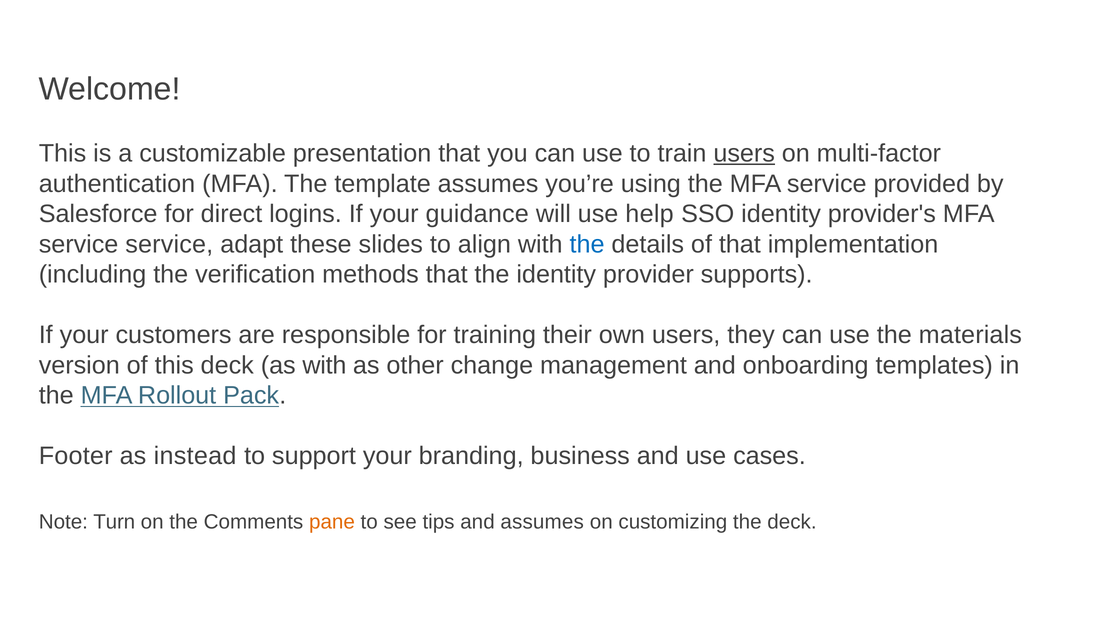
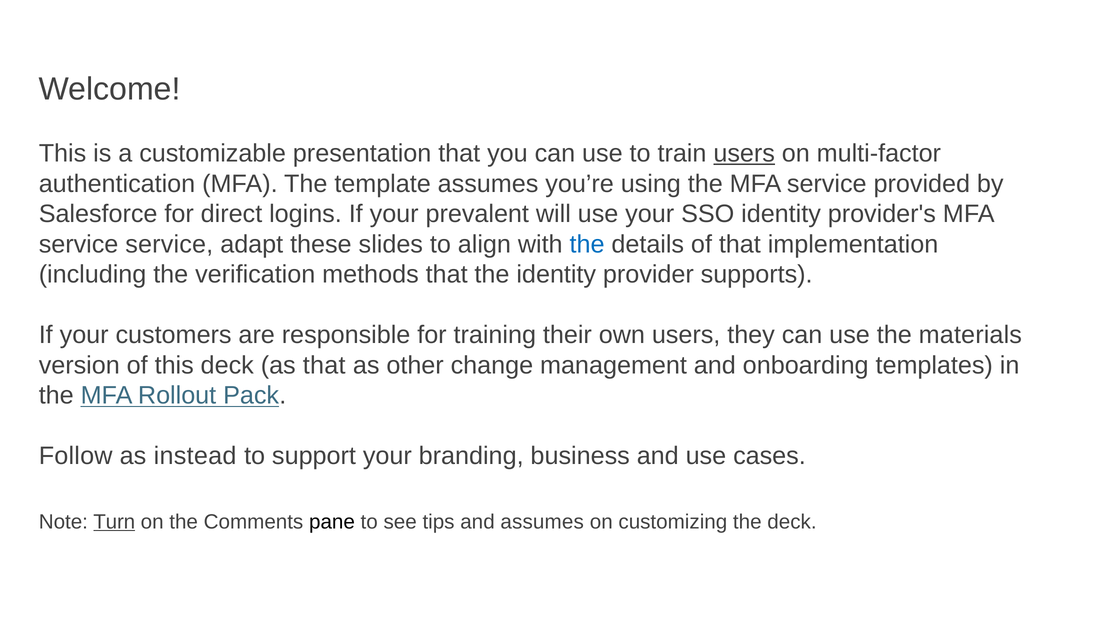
guidance: guidance -> prevalent
use help: help -> your
as with: with -> that
Footer: Footer -> Follow
Turn underline: none -> present
pane colour: orange -> black
